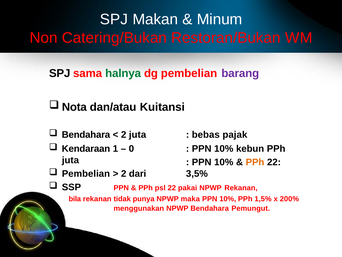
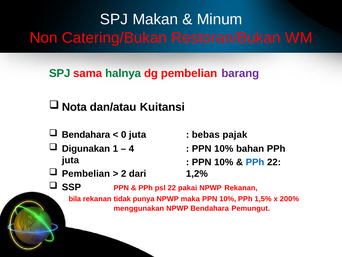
SPJ at (60, 73) colour: black -> green
2 at (124, 134): 2 -> 0
Kendaraan: Kendaraan -> Digunakan
0: 0 -> 4
kebun: kebun -> bahan
PPh at (255, 162) colour: orange -> blue
3,5%: 3,5% -> 1,2%
